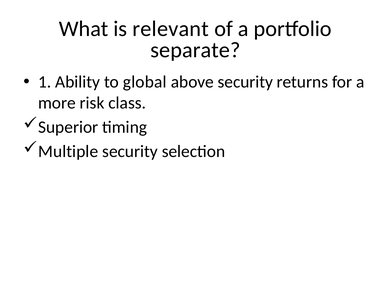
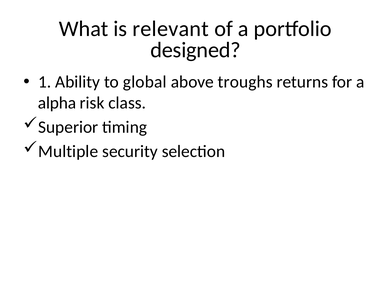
separate: separate -> designed
above security: security -> troughs
more: more -> alpha
